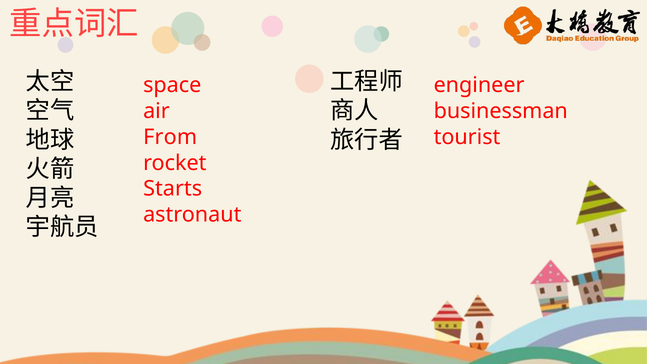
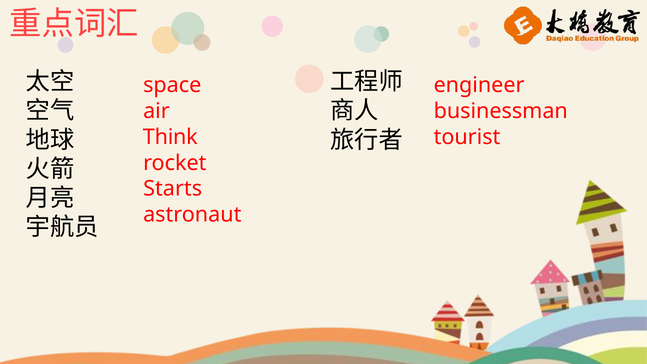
From: From -> Think
